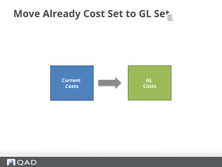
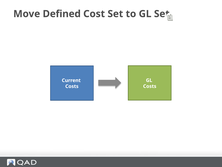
Already: Already -> Defined
